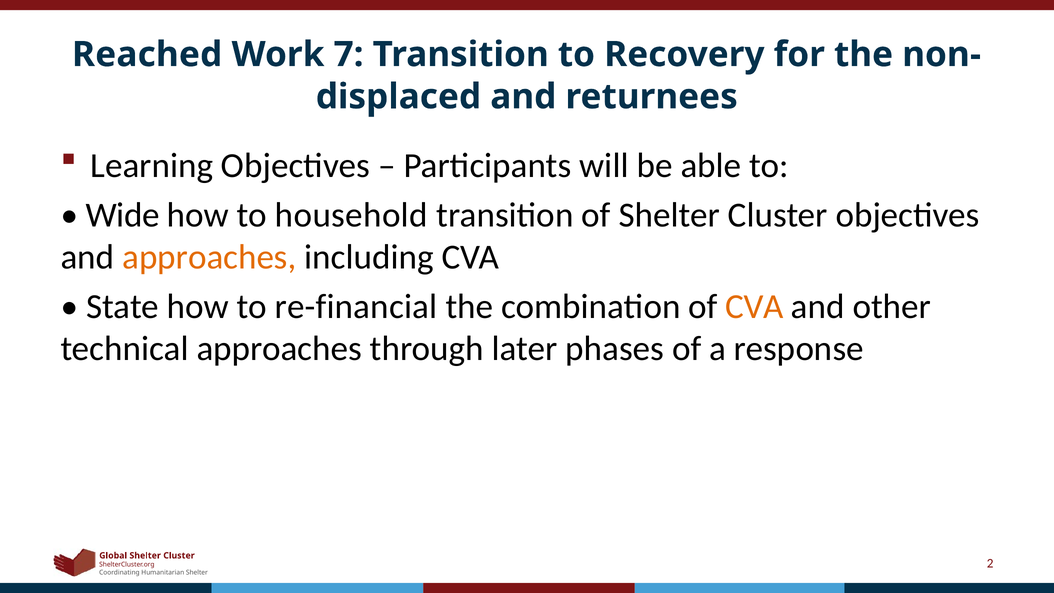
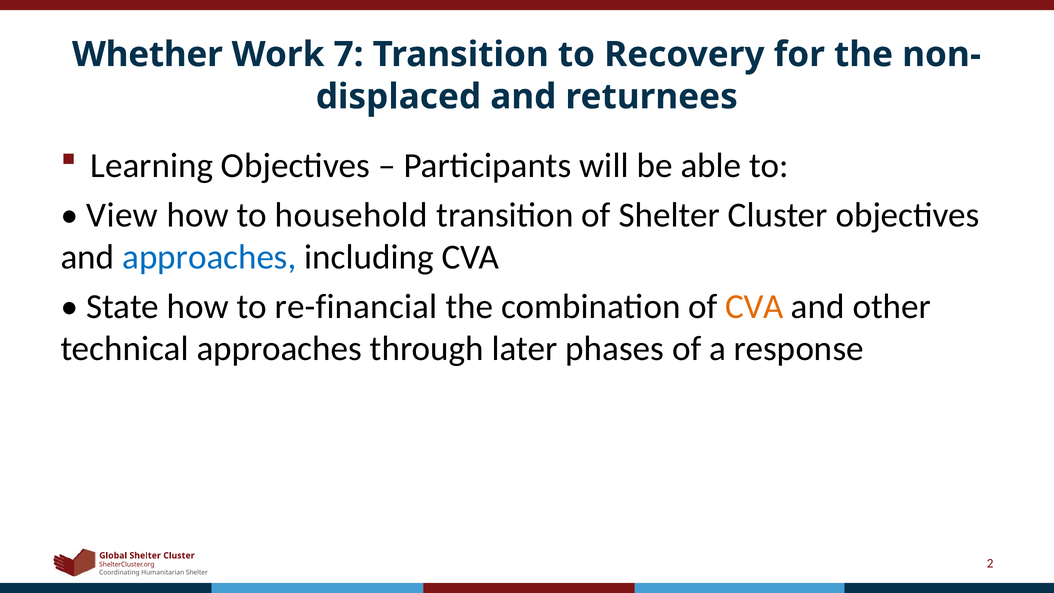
Reached: Reached -> Whether
Wide: Wide -> View
approaches at (209, 257) colour: orange -> blue
